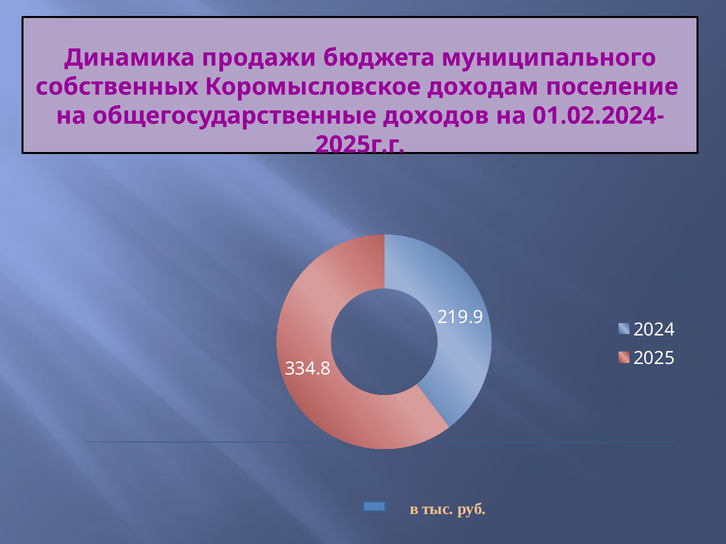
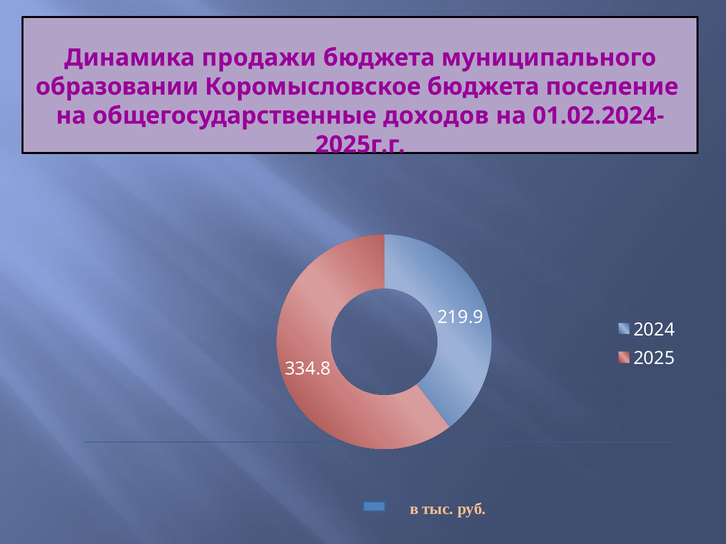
собственных: собственных -> образовании
Коромысловское доходам: доходам -> бюджета
